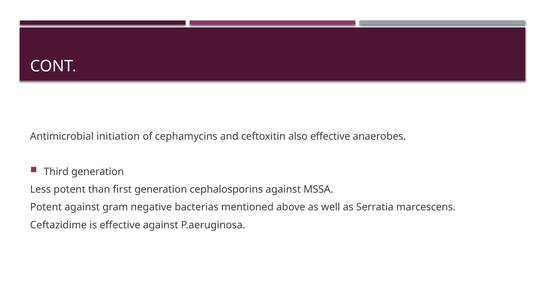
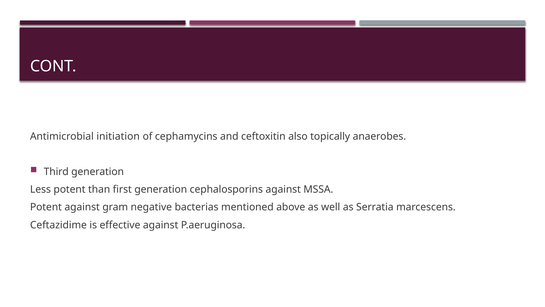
also effective: effective -> topically
